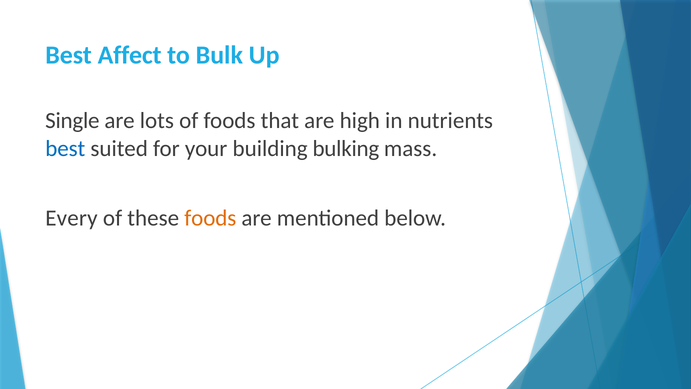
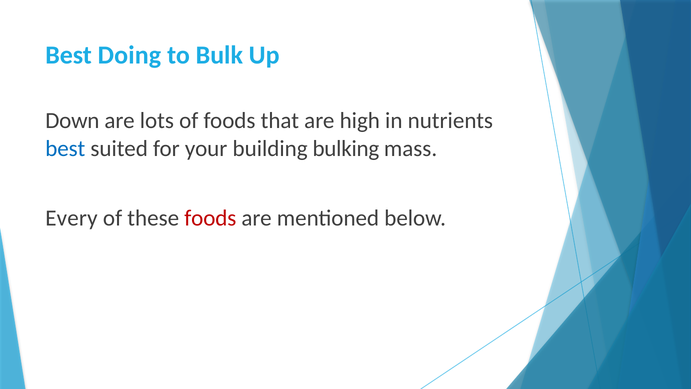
Affect: Affect -> Doing
Single: Single -> Down
foods at (210, 218) colour: orange -> red
